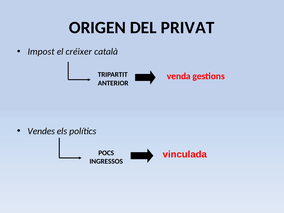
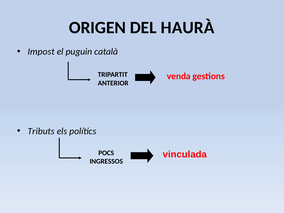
PRIVAT: PRIVAT -> HAURÀ
créixer: créixer -> puguin
Vendes: Vendes -> Tributs
